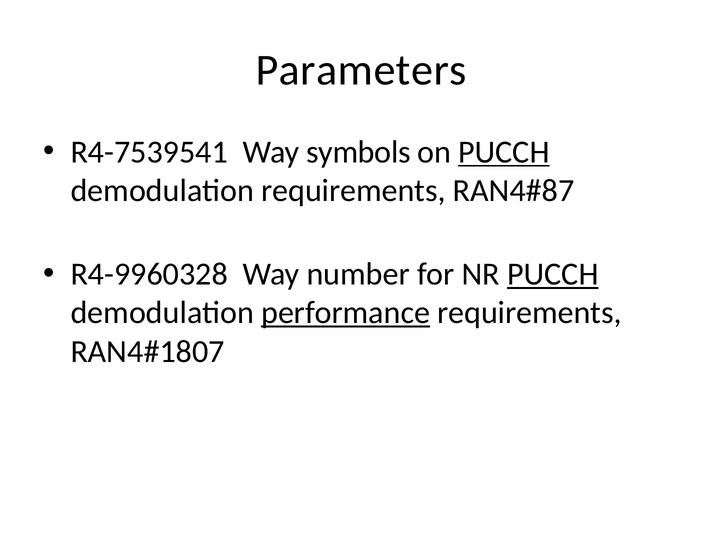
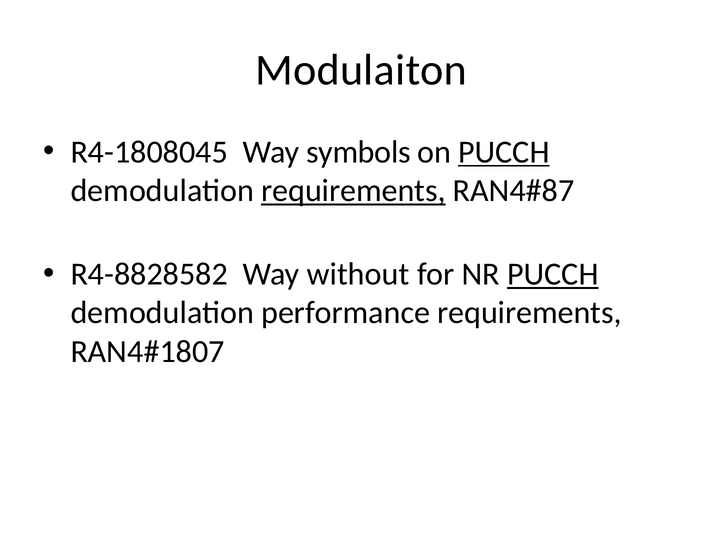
Parameters: Parameters -> Modulaiton
R4-7539541: R4-7539541 -> R4-1808045
requirements at (353, 190) underline: none -> present
R4-9960328: R4-9960328 -> R4-8828582
number: number -> without
performance underline: present -> none
